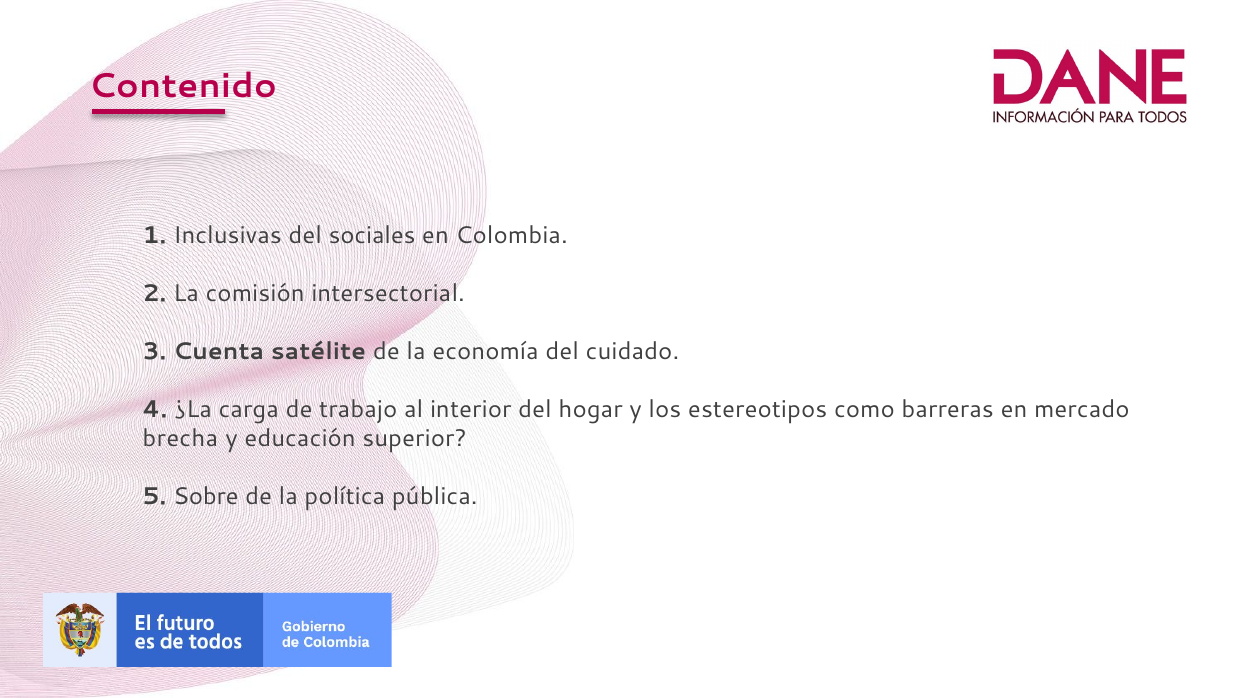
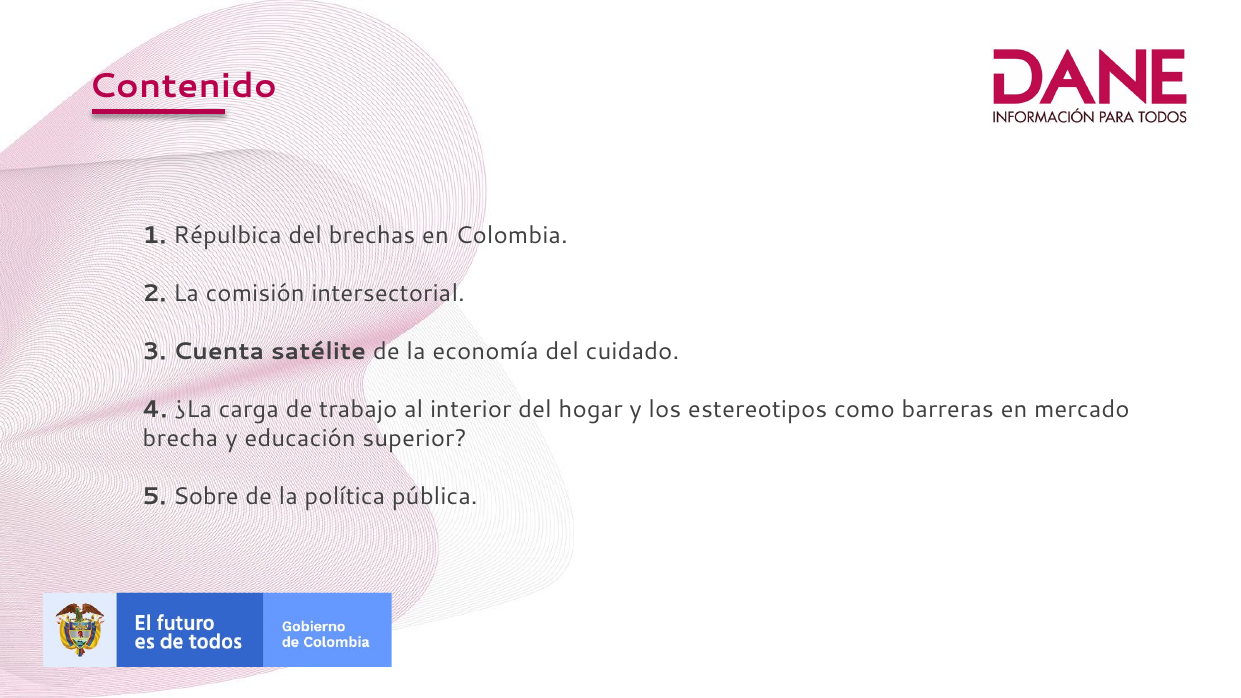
Inclusivas: Inclusivas -> Répulbica
sociales: sociales -> brechas
